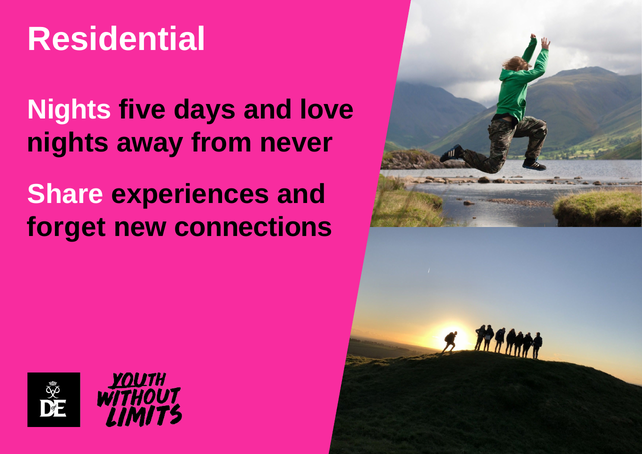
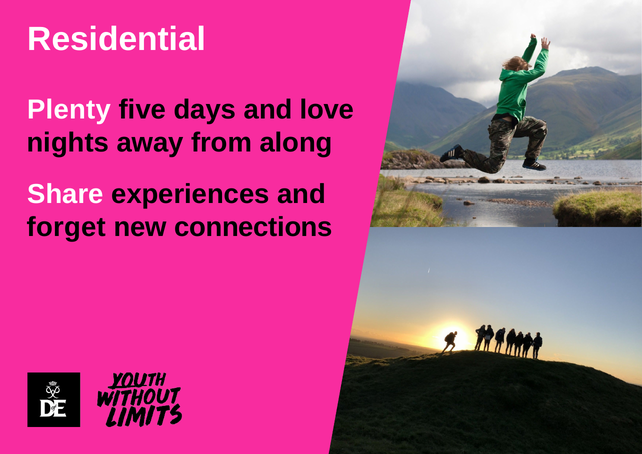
Nights at (69, 110): Nights -> Plenty
never: never -> along
